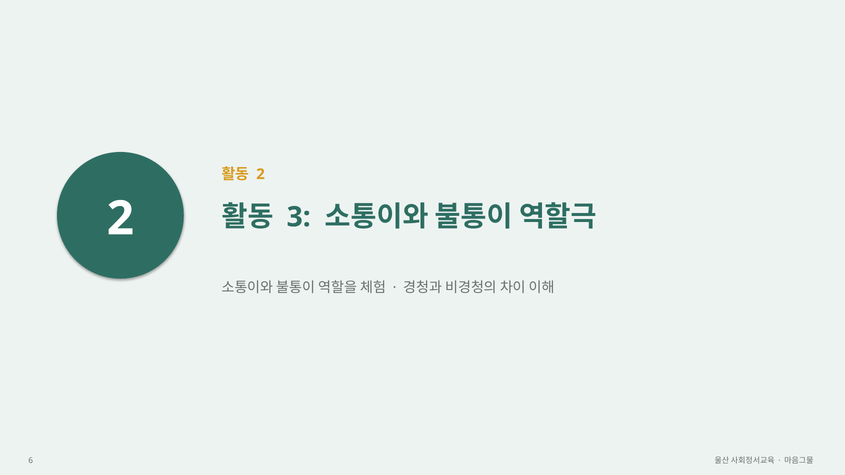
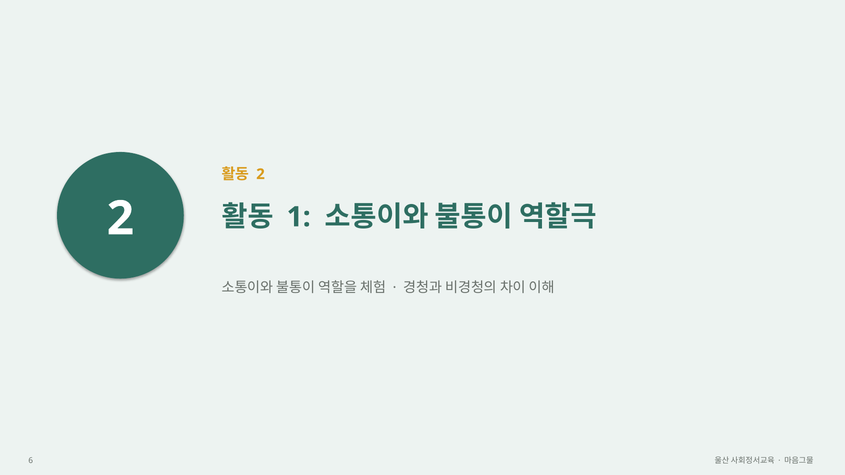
3: 3 -> 1
